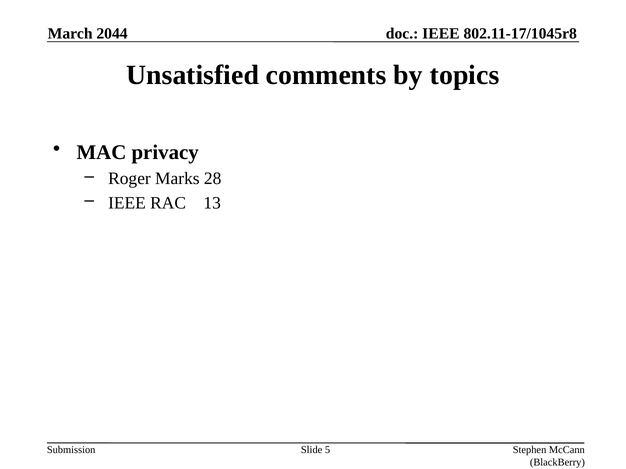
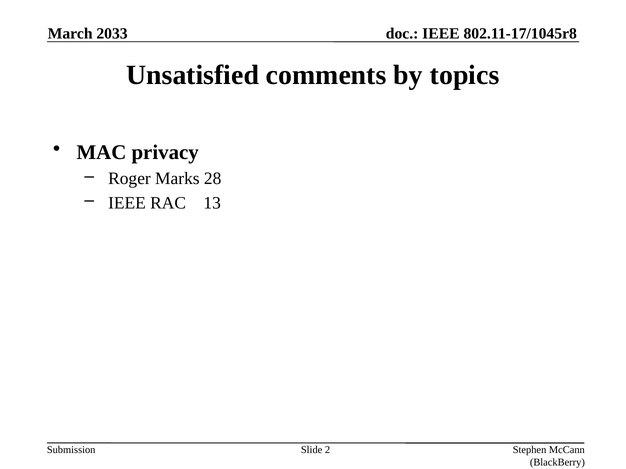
2044: 2044 -> 2033
5: 5 -> 2
